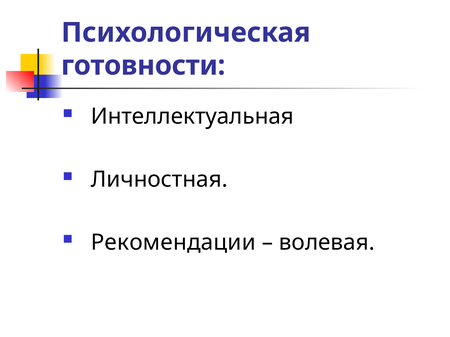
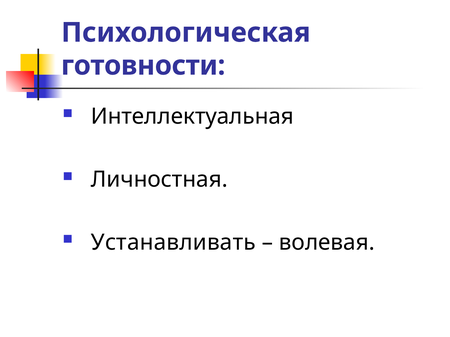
Рекомендации: Рекомендации -> Устанавливать
